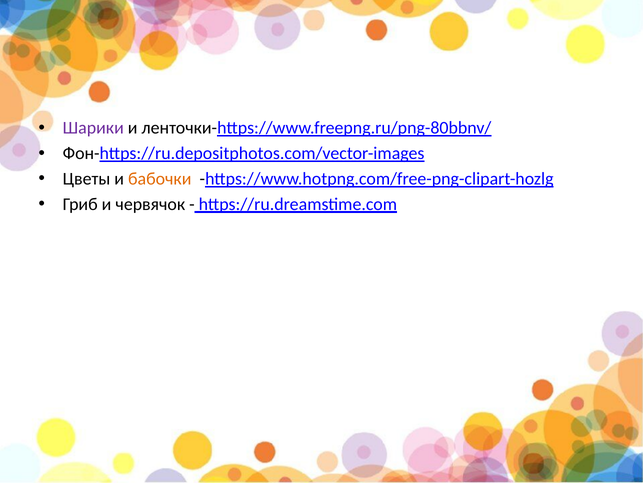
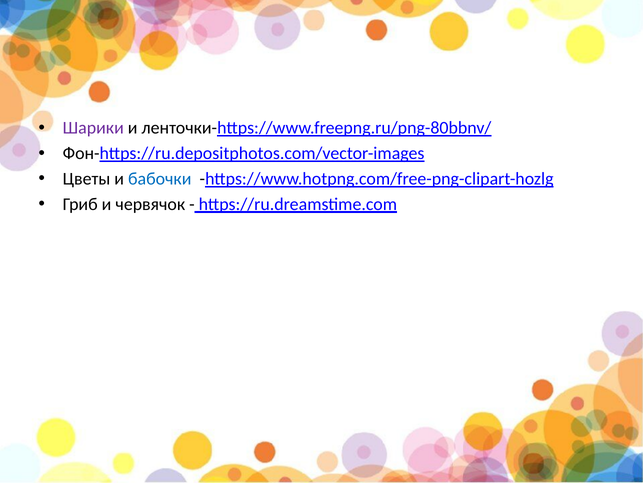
бабочки colour: orange -> blue
